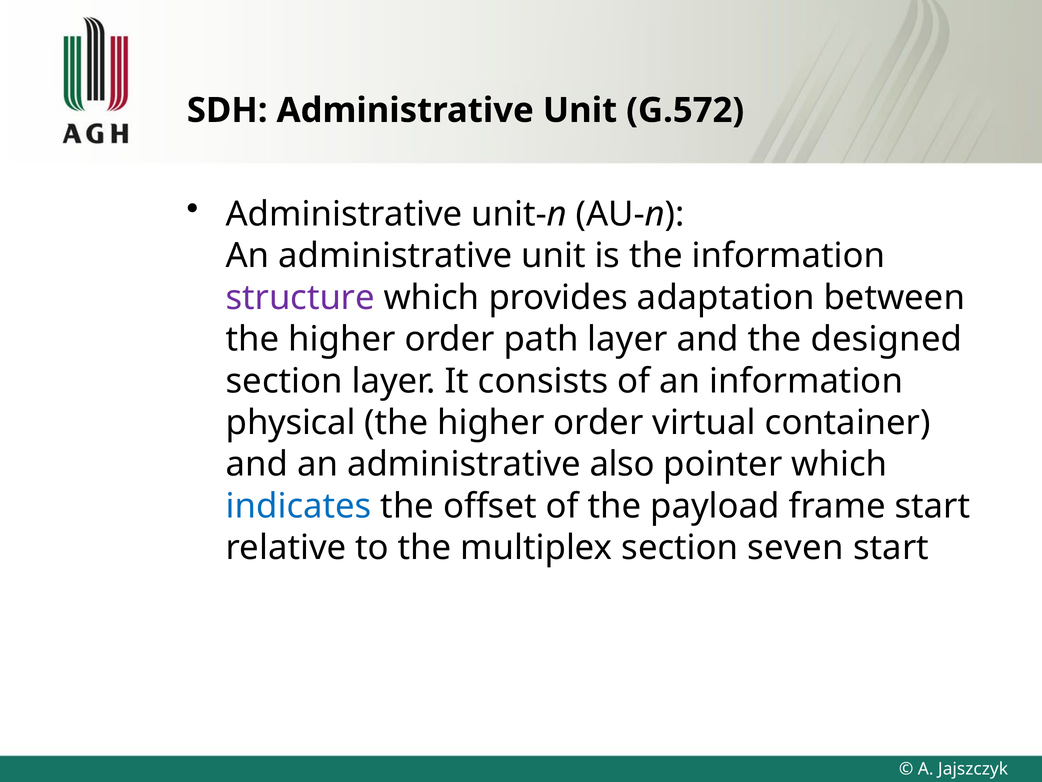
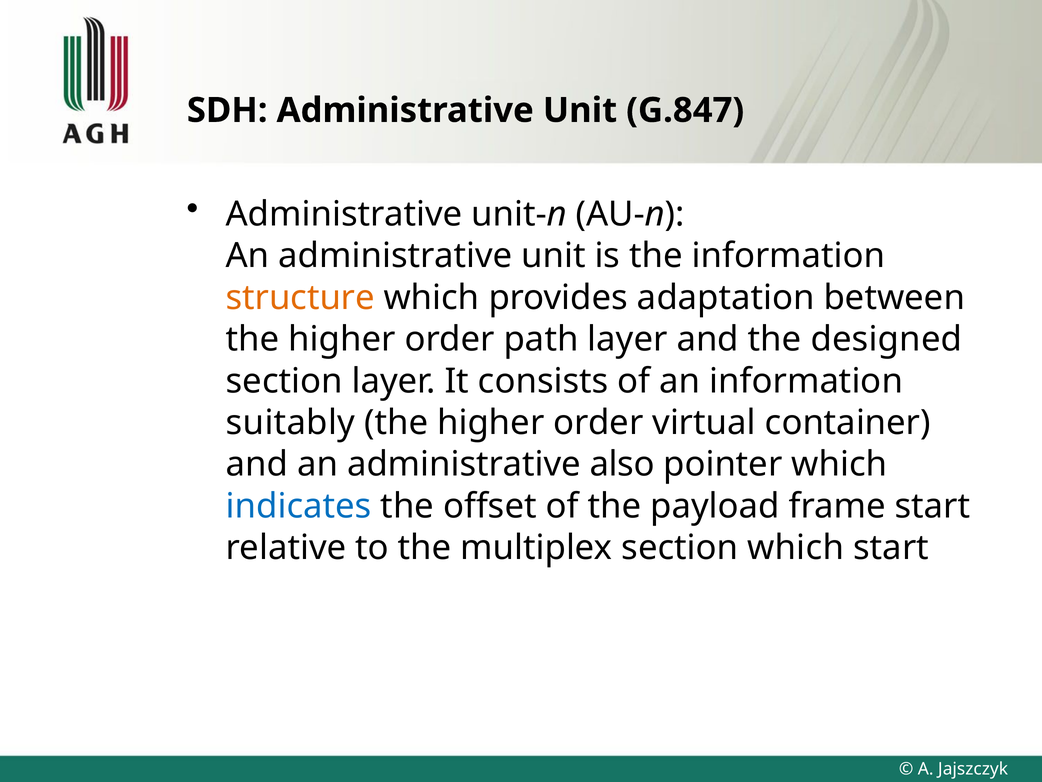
G.572: G.572 -> G.847
structure colour: purple -> orange
physical: physical -> suitably
section seven: seven -> which
